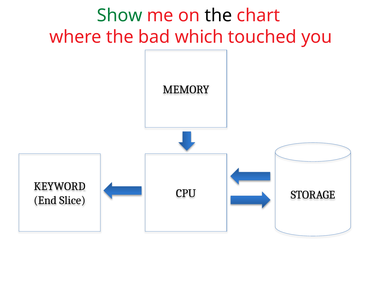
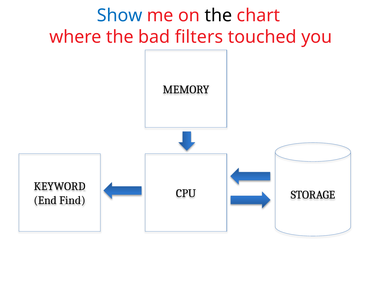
Show colour: green -> blue
which: which -> filters
Slice: Slice -> Find
